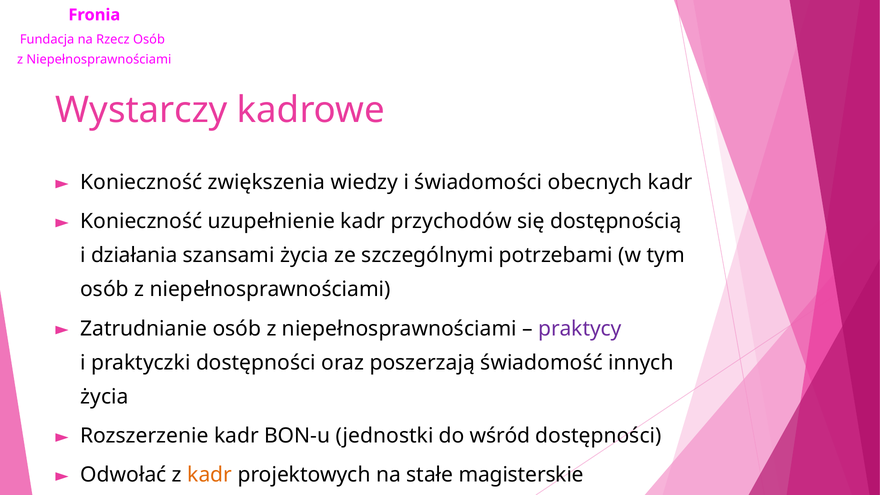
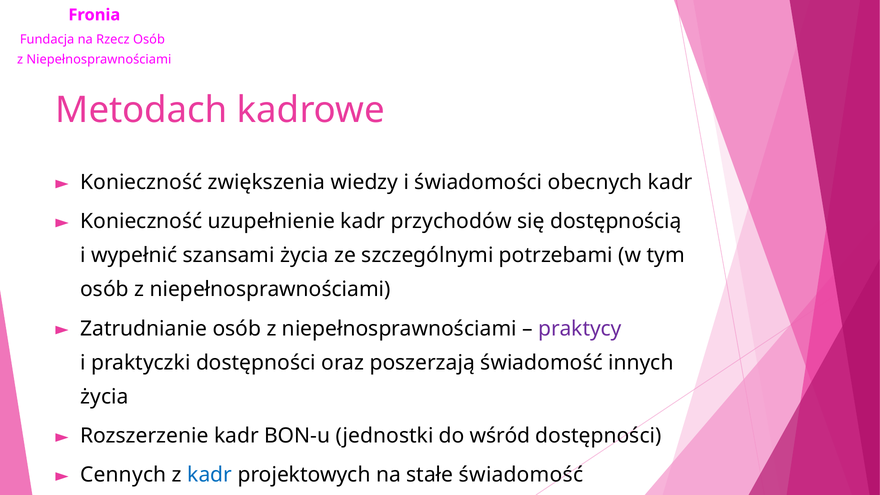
Wystarczy: Wystarczy -> Metodach
działania: działania -> wypełnić
Odwołać: Odwołać -> Cennych
kadr at (210, 475) colour: orange -> blue
stałe magisterskie: magisterskie -> świadomość
